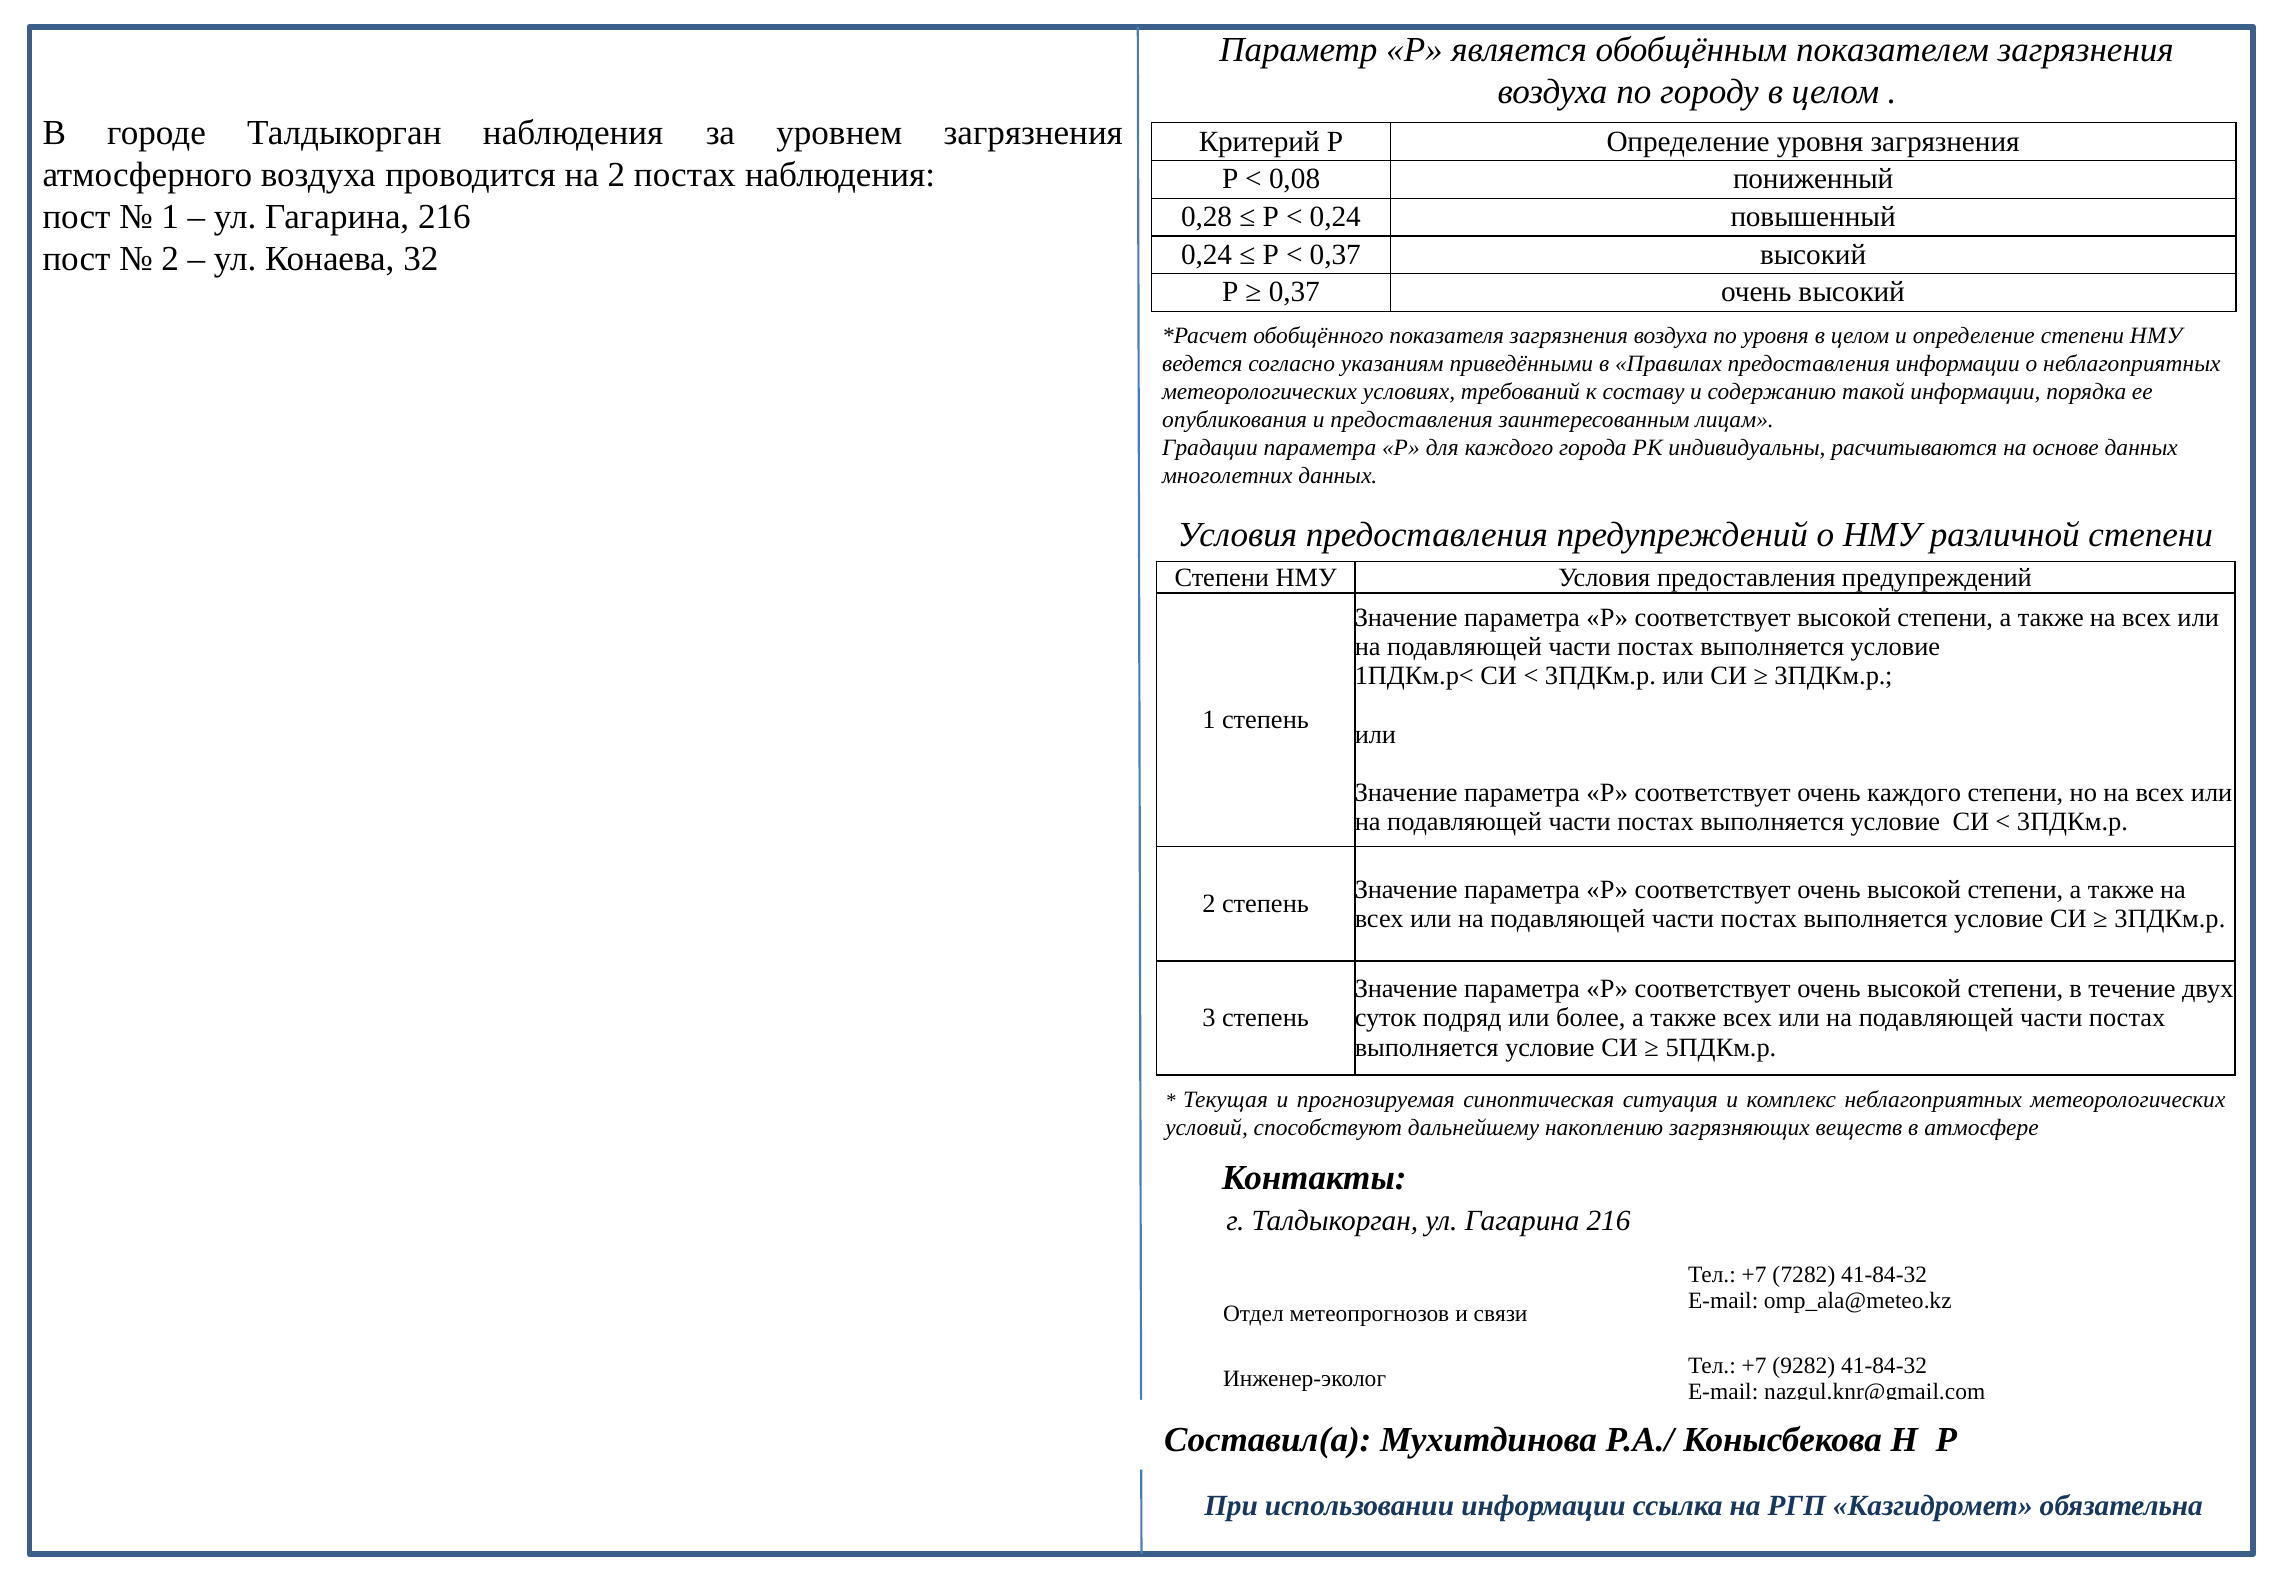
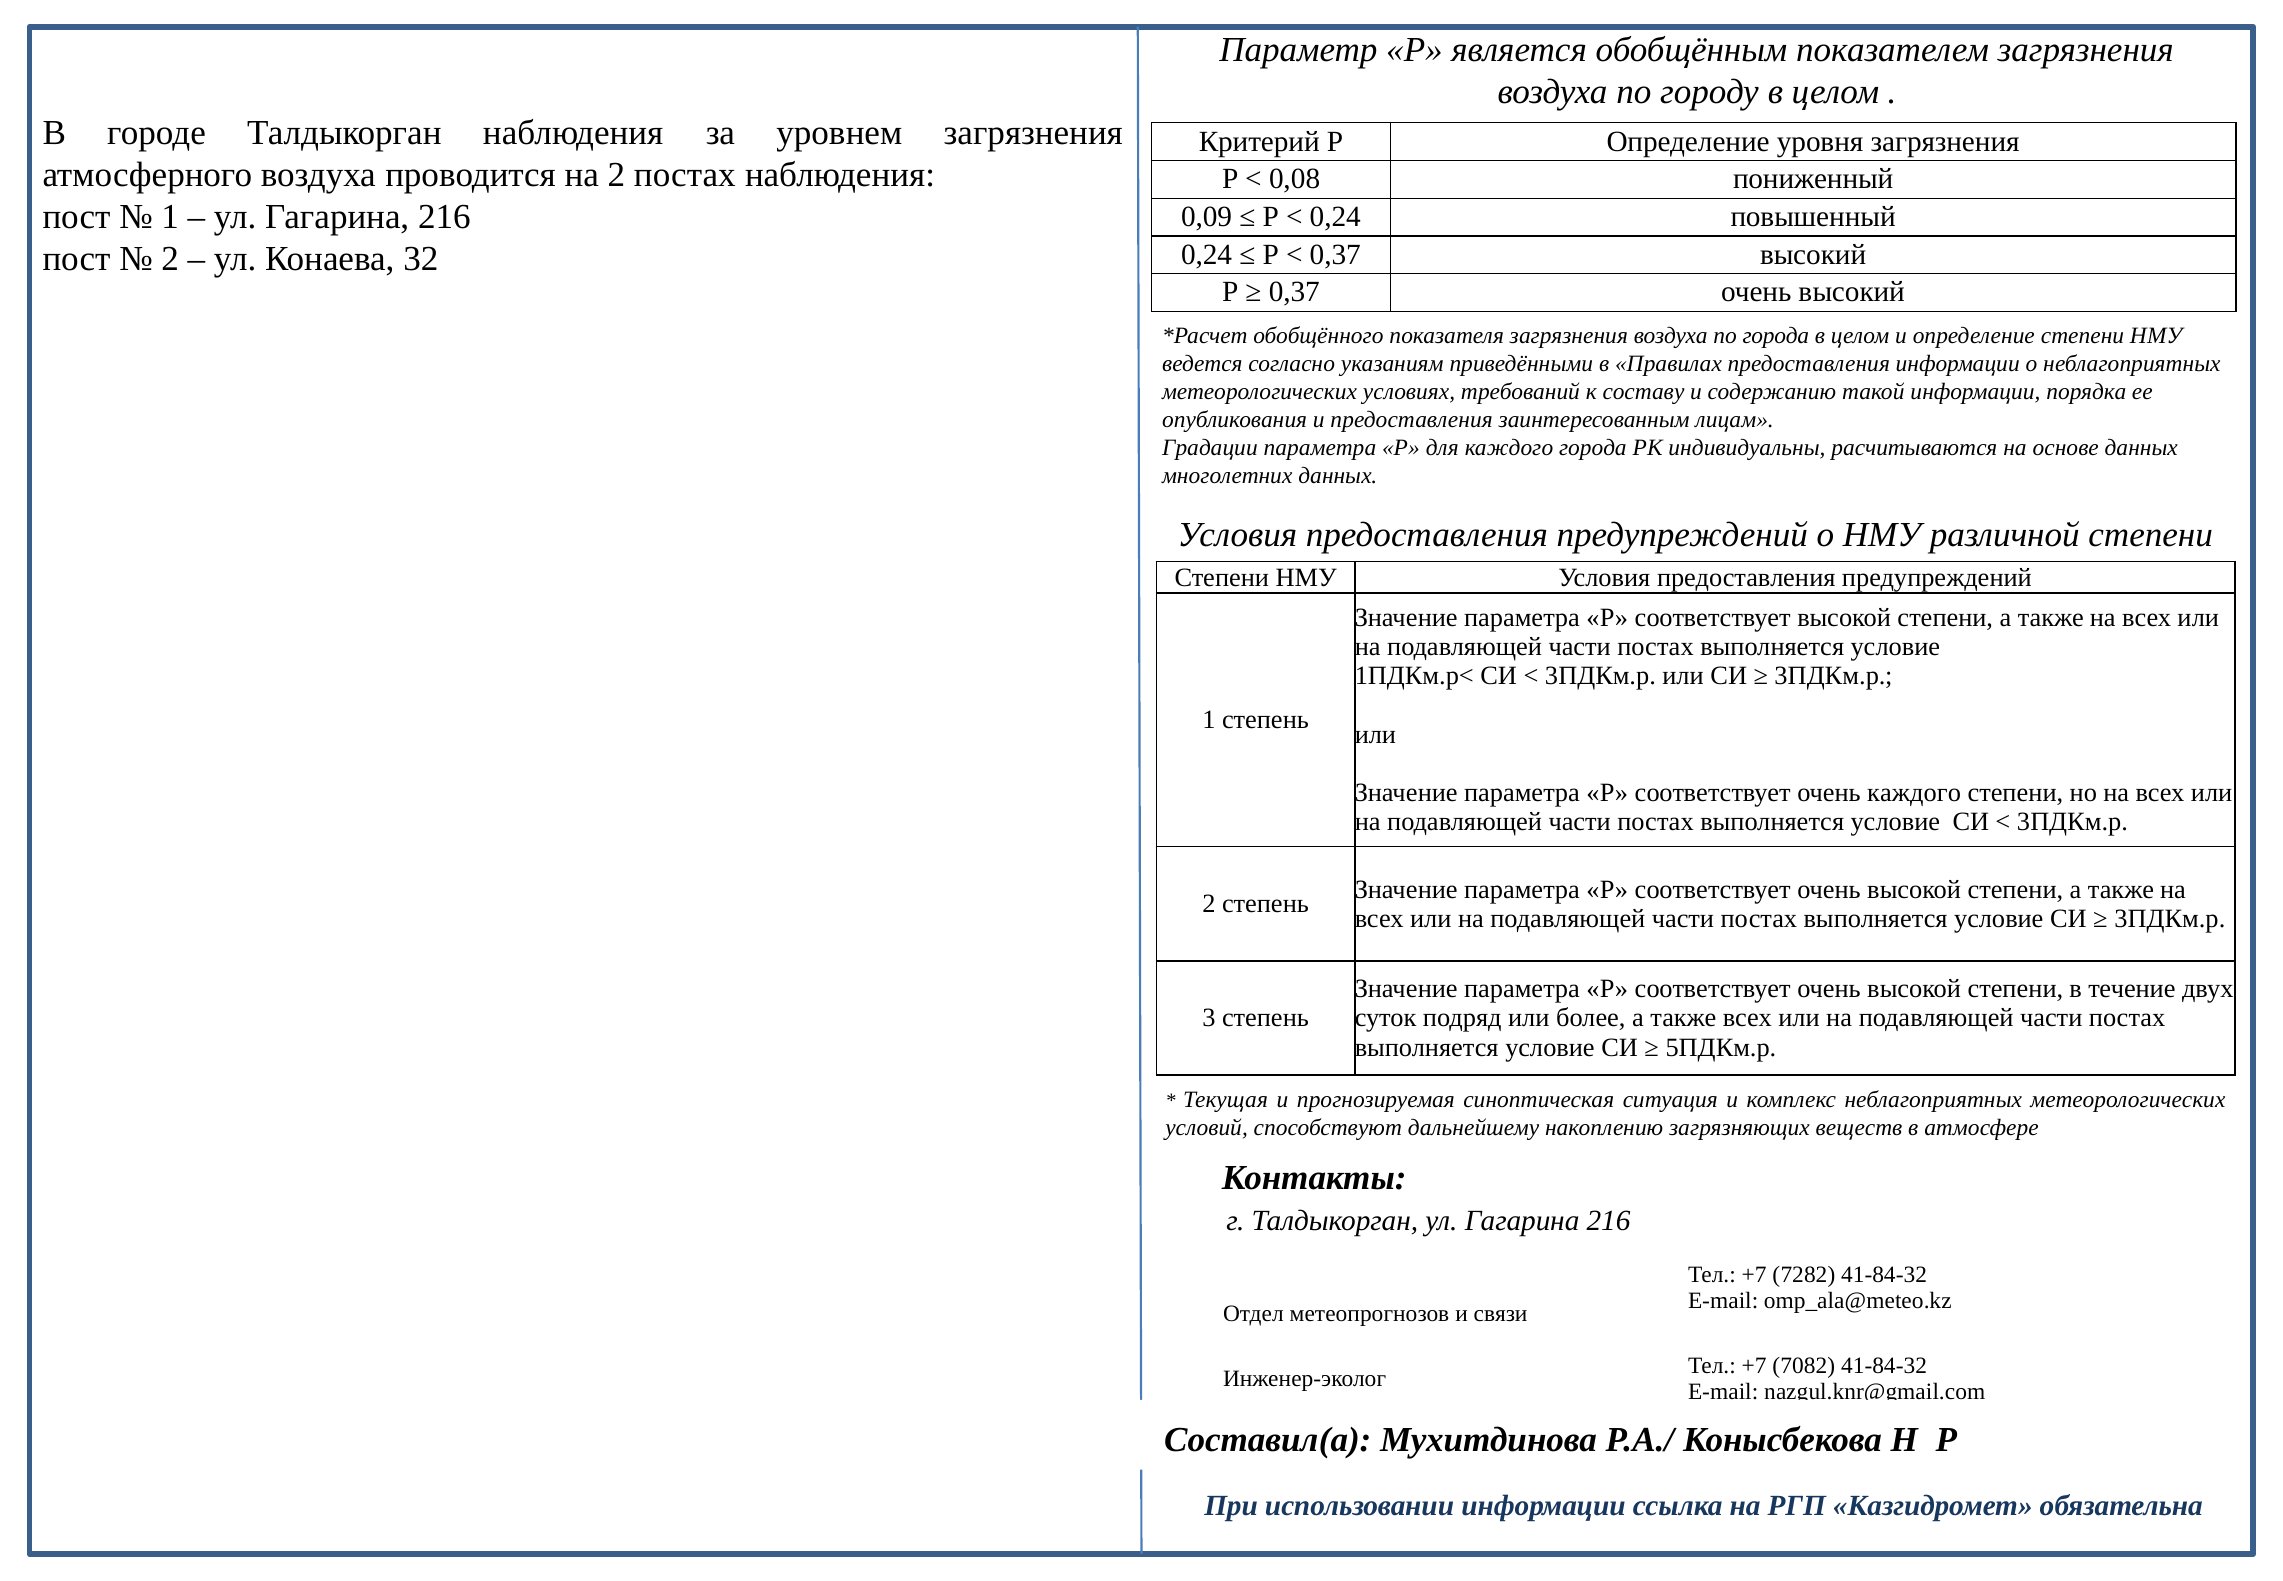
0,28: 0,28 -> 0,09
по уровня: уровня -> города
9282: 9282 -> 7082
